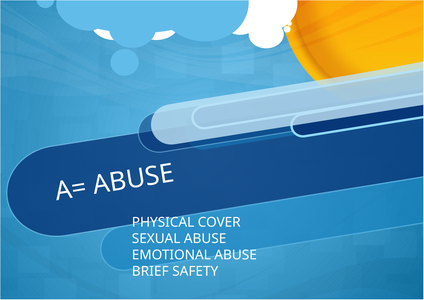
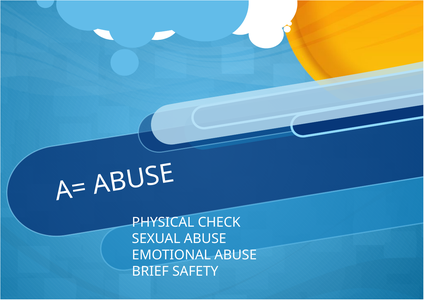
COVER: COVER -> CHECK
